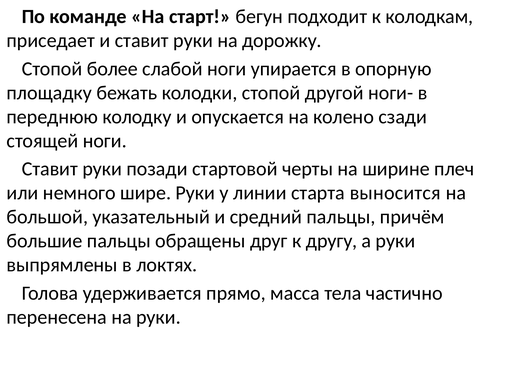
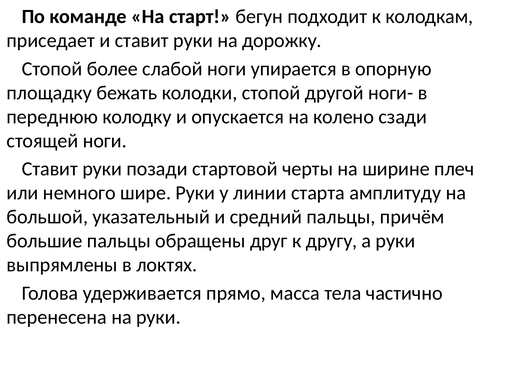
выносится: выносится -> амплитуду
